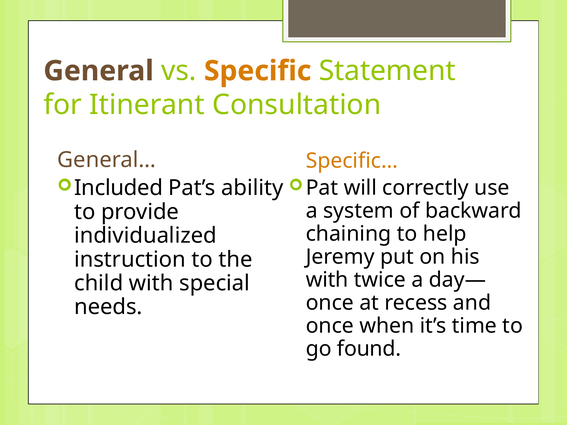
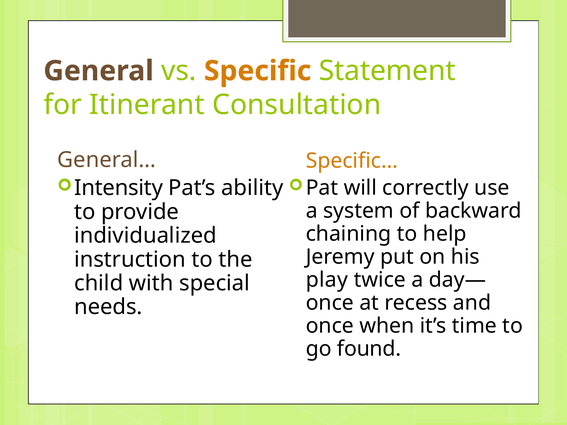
Included: Included -> Intensity
with at (327, 280): with -> play
